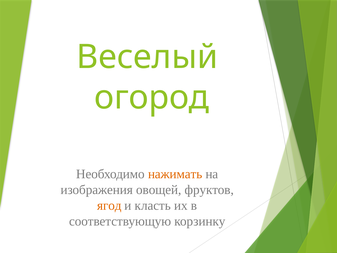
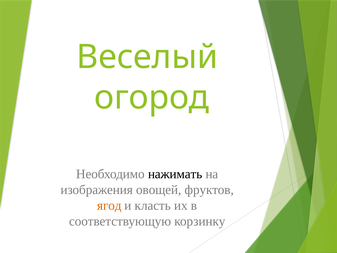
нажимать colour: orange -> black
